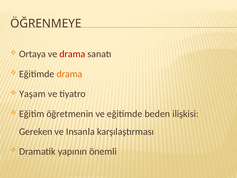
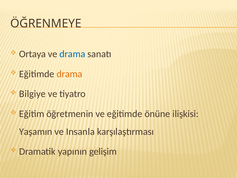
drama at (72, 54) colour: red -> blue
Yaşam: Yaşam -> Bilgiye
beden: beden -> önüne
Gereken: Gereken -> Yaşamın
önemli: önemli -> gelişim
